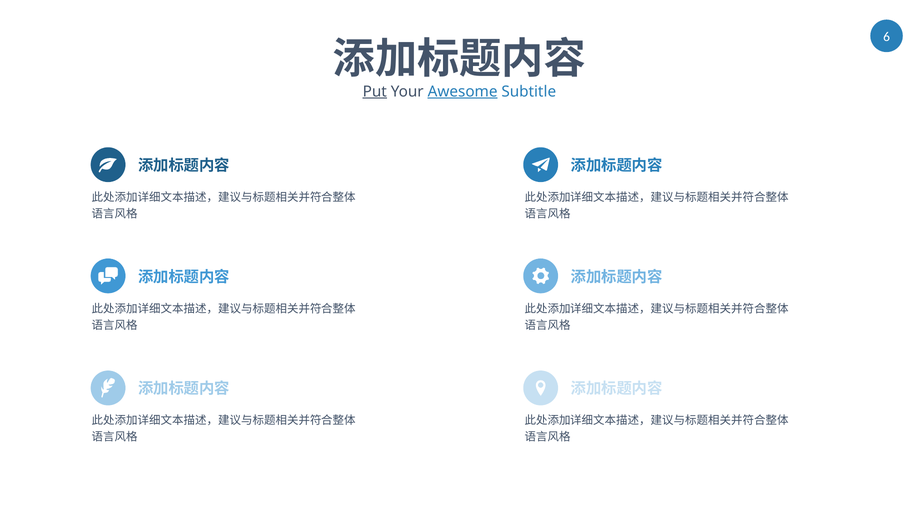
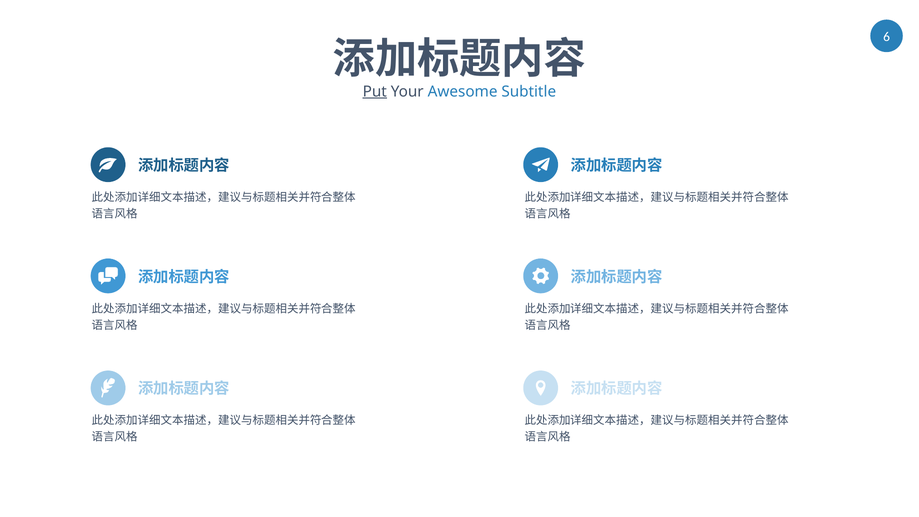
Awesome underline: present -> none
